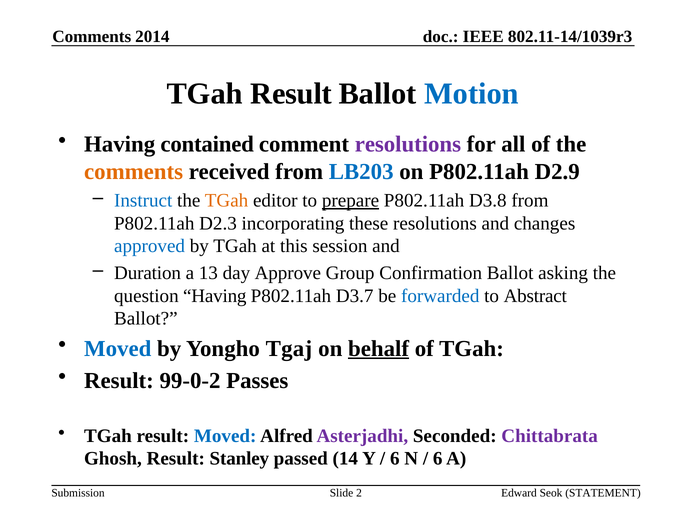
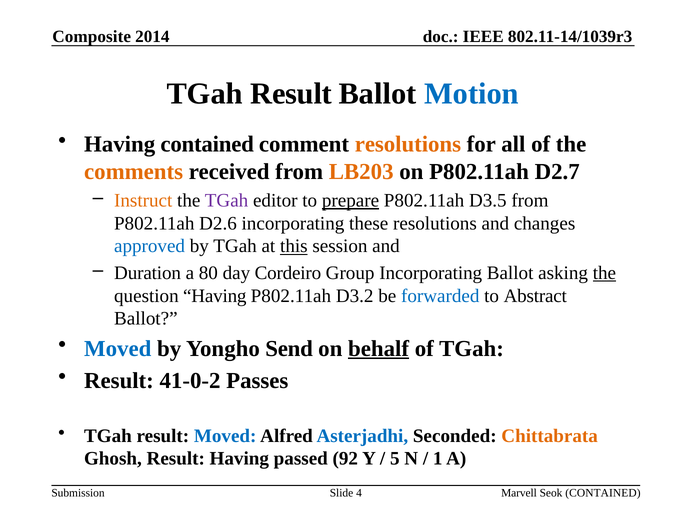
Comments at (92, 37): Comments -> Composite
resolutions at (408, 145) colour: purple -> orange
LB203 colour: blue -> orange
D2.9: D2.9 -> D2.7
Instruct colour: blue -> orange
TGah at (227, 201) colour: orange -> purple
D3.8: D3.8 -> D3.5
D2.3: D2.3 -> D2.6
this underline: none -> present
13: 13 -> 80
Approve: Approve -> Cordeiro
Group Confirmation: Confirmation -> Incorporating
the at (604, 273) underline: none -> present
D3.7: D3.7 -> D3.2
Tgaj: Tgaj -> Send
99-0-2: 99-0-2 -> 41-0-2
Asterjadhi colour: purple -> blue
Chittabrata colour: purple -> orange
Result Stanley: Stanley -> Having
14: 14 -> 92
6 at (395, 459): 6 -> 5
6 at (438, 459): 6 -> 1
2: 2 -> 4
Edward: Edward -> Marvell
Seok STATEMENT: STATEMENT -> CONTAINED
